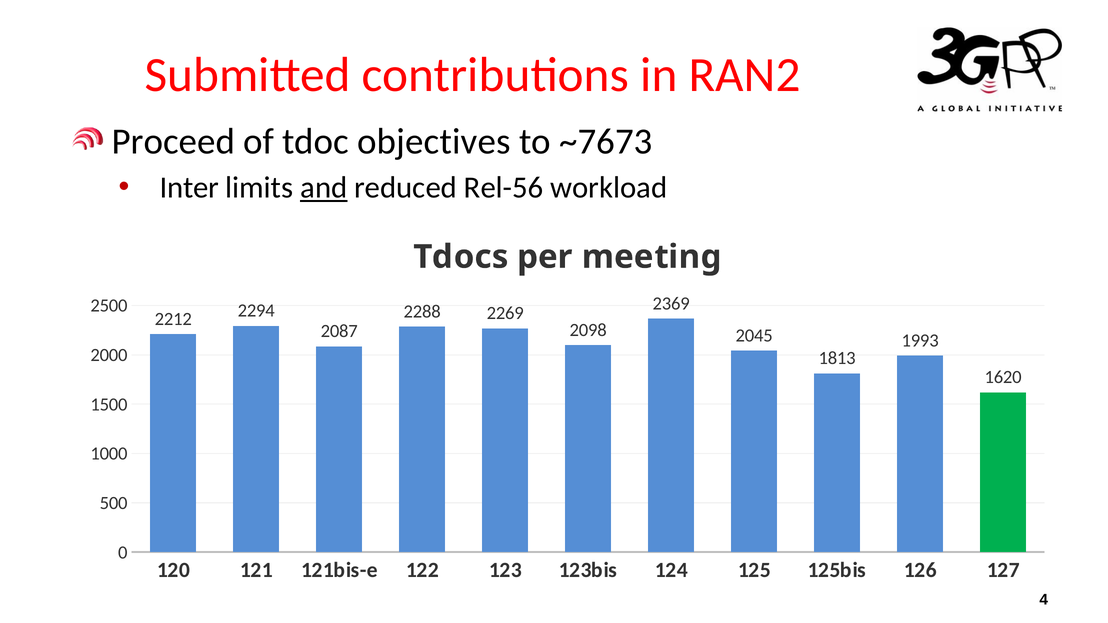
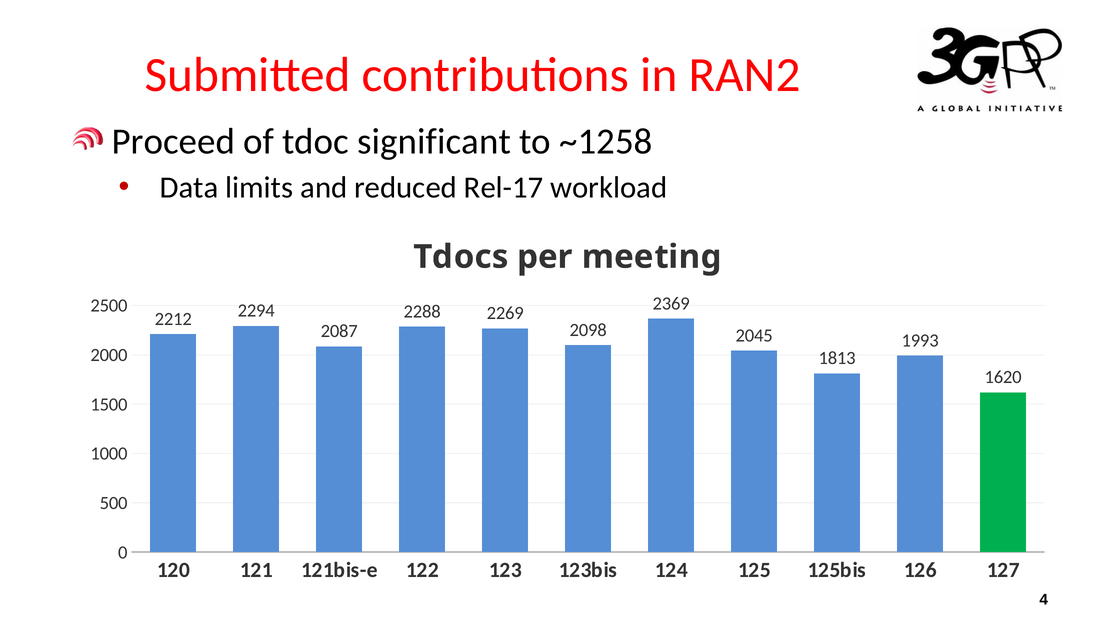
objectives: objectives -> significant
~7673: ~7673 -> ~1258
Inter: Inter -> Data
and underline: present -> none
Rel-56: Rel-56 -> Rel-17
